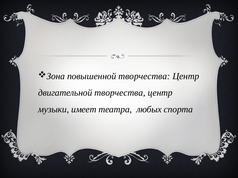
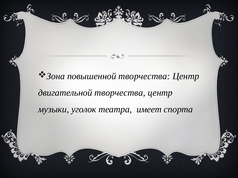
имеет: имеет -> уголок
любых: любых -> имеет
